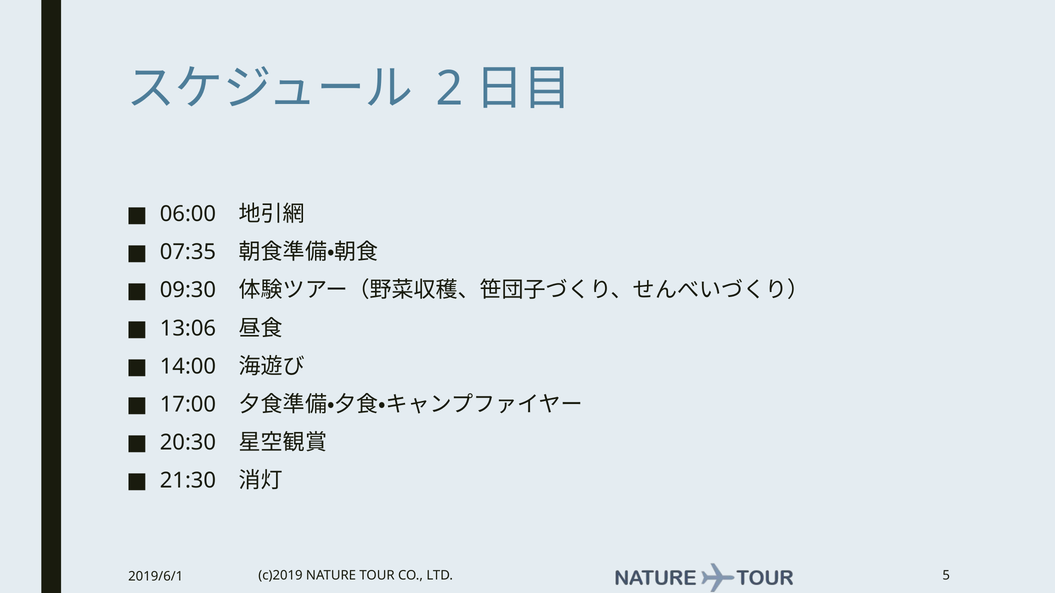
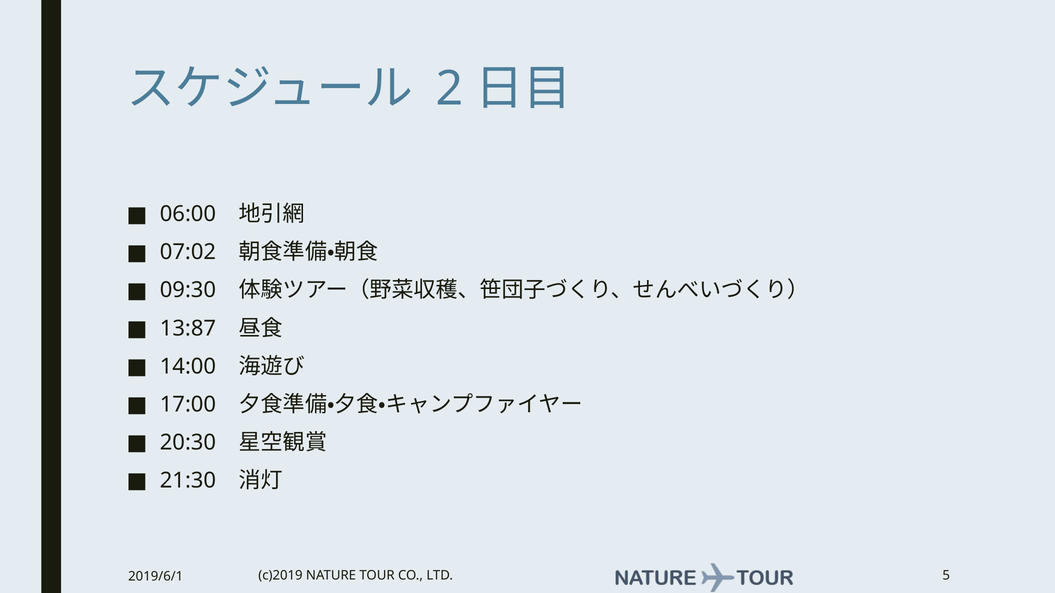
07:35: 07:35 -> 07:02
13:06: 13:06 -> 13:87
